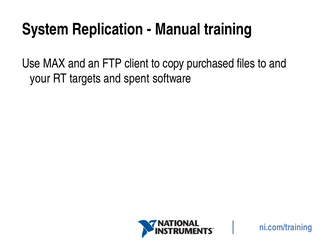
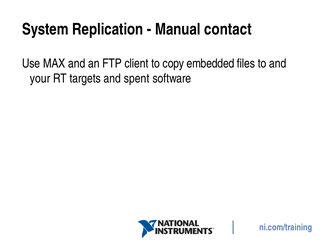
training: training -> contact
purchased: purchased -> embedded
